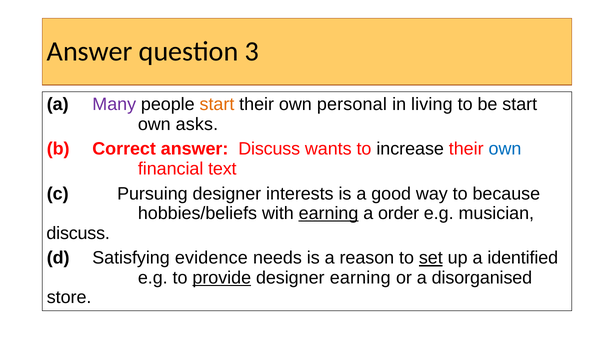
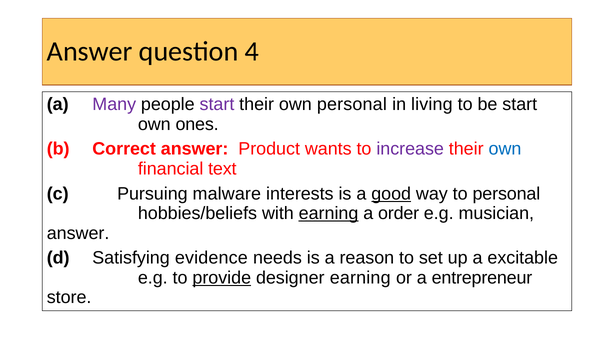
3: 3 -> 4
start at (217, 105) colour: orange -> purple
asks: asks -> ones
answer Discuss: Discuss -> Product
increase colour: black -> purple
Pursuing designer: designer -> malware
good underline: none -> present
to because: because -> personal
discuss at (78, 233): discuss -> answer
set underline: present -> none
identified: identified -> excitable
disorganised: disorganised -> entrepreneur
